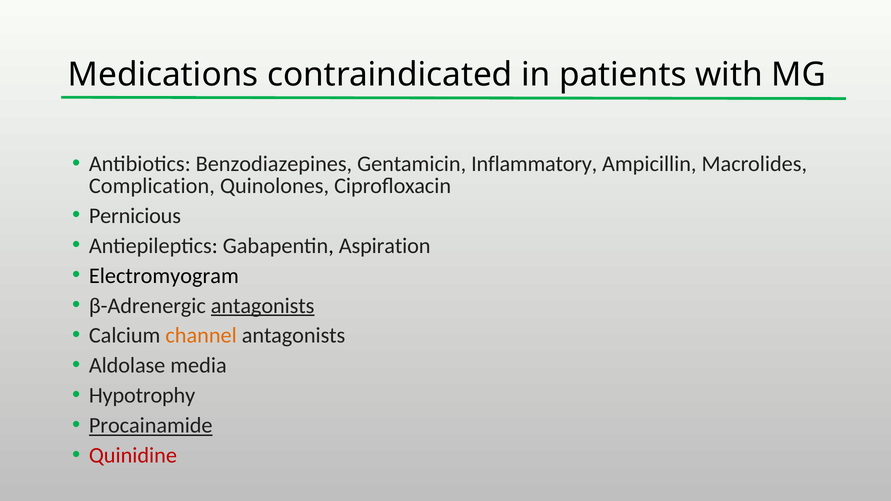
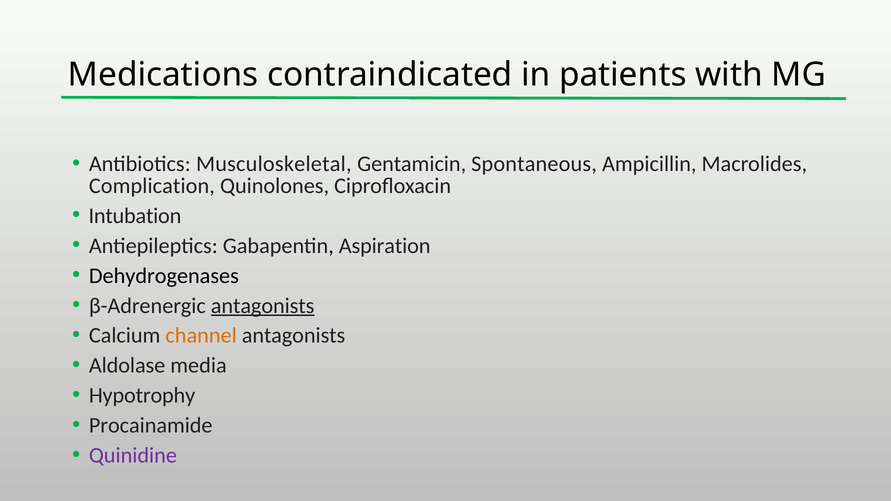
Benzodiazepines: Benzodiazepines -> Musculoskeletal
Inflammatory: Inflammatory -> Spontaneous
Pernicious: Pernicious -> Intubation
Electromyogram: Electromyogram -> Dehydrogenases
Procainamide underline: present -> none
Quinidine colour: red -> purple
